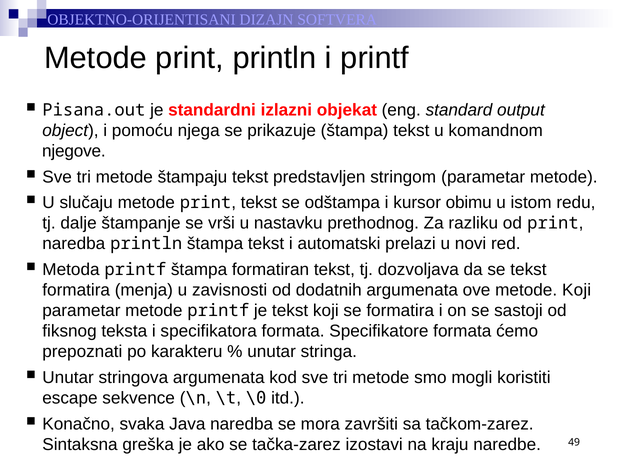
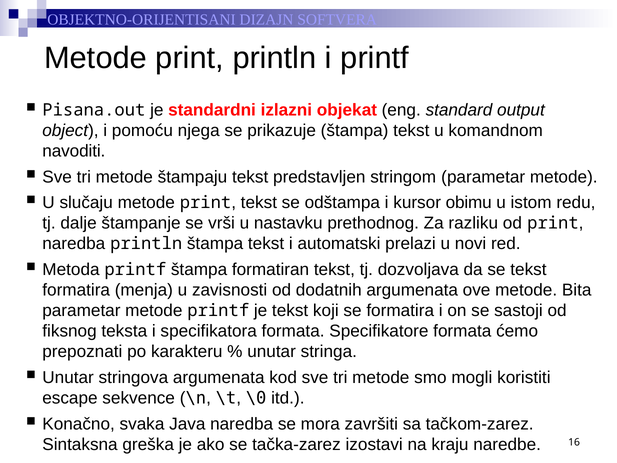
njegove: njegove -> navoditi
metode Koji: Koji -> Bita
49: 49 -> 16
